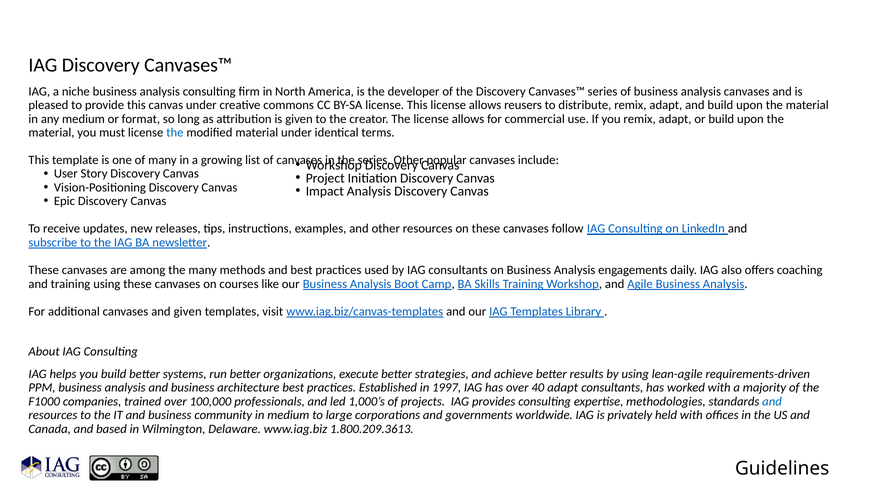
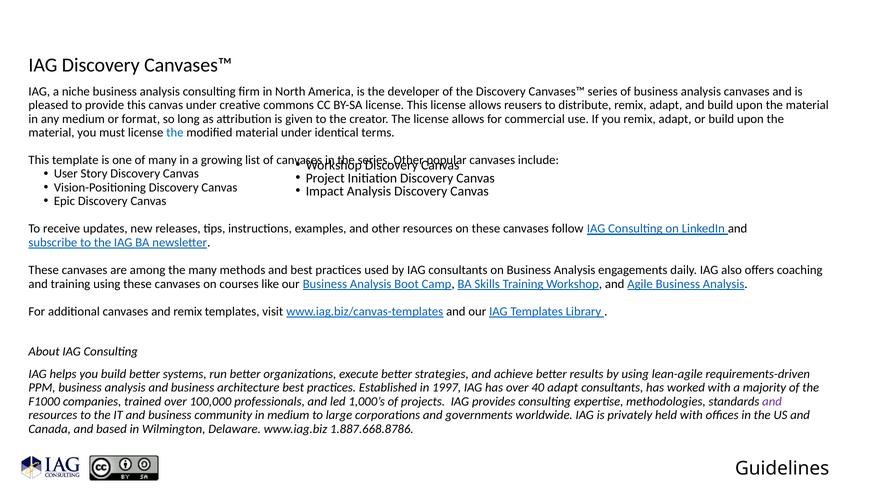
and given: given -> remix
and at (772, 401) colour: blue -> purple
1.800.209.3613: 1.800.209.3613 -> 1.887.668.8786
